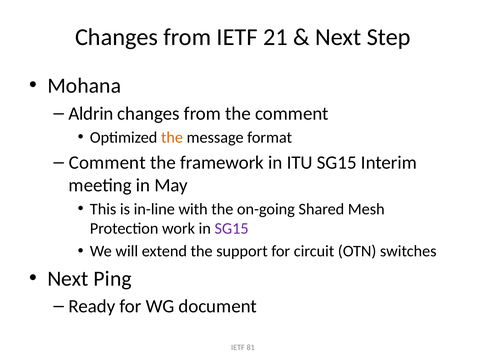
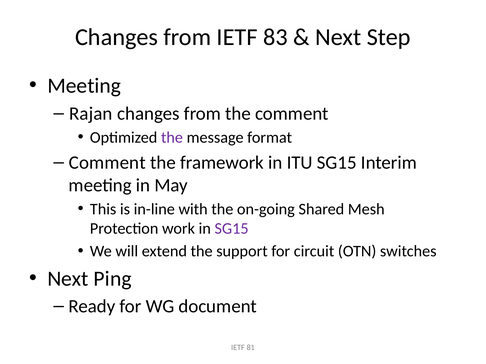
21: 21 -> 83
Mohana at (84, 86): Mohana -> Meeting
Aldrin: Aldrin -> Rajan
the at (172, 138) colour: orange -> purple
